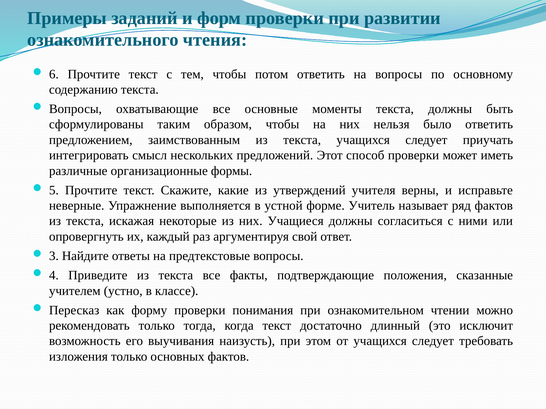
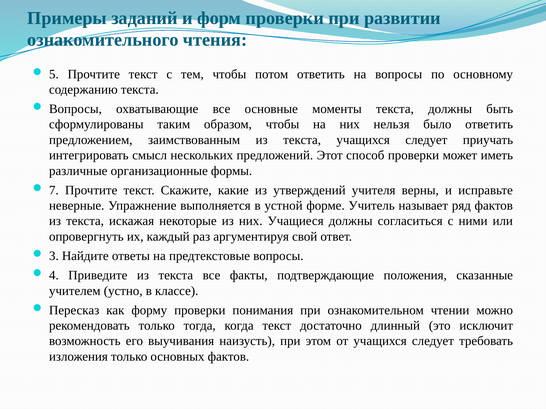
6: 6 -> 5
5: 5 -> 7
